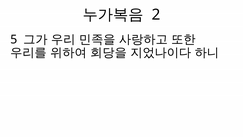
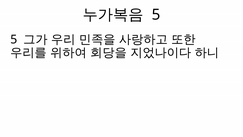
2 at (156, 15): 2 -> 5
